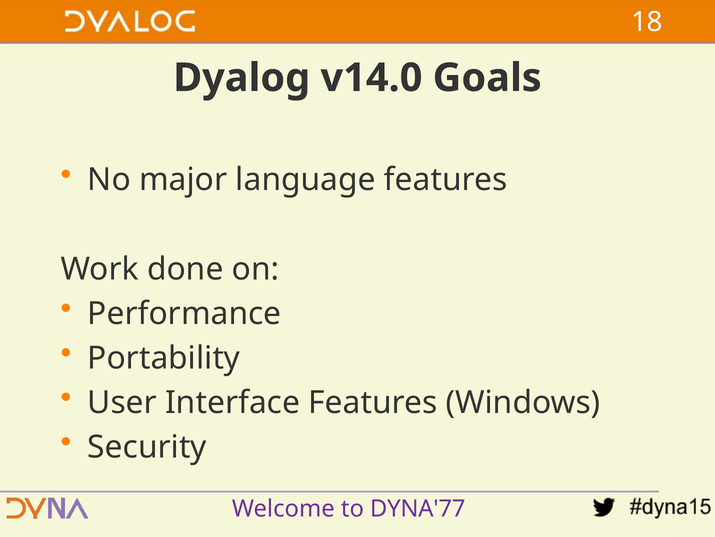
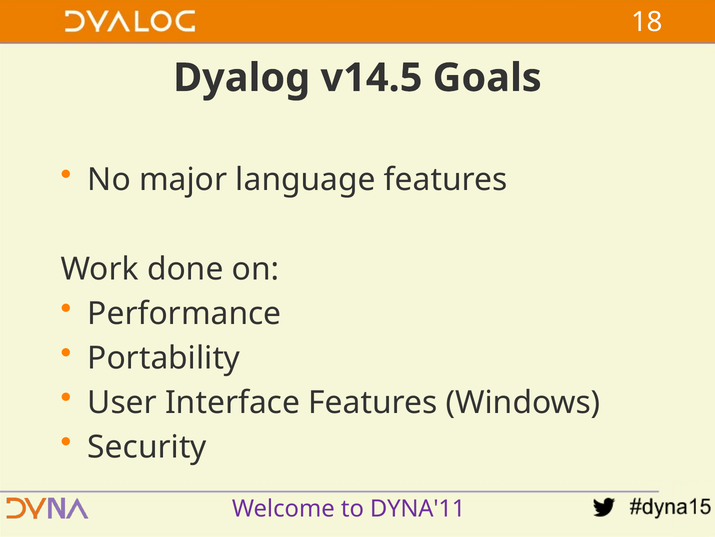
v14.0: v14.0 -> v14.5
DYNA'77: DYNA'77 -> DYNA'11
